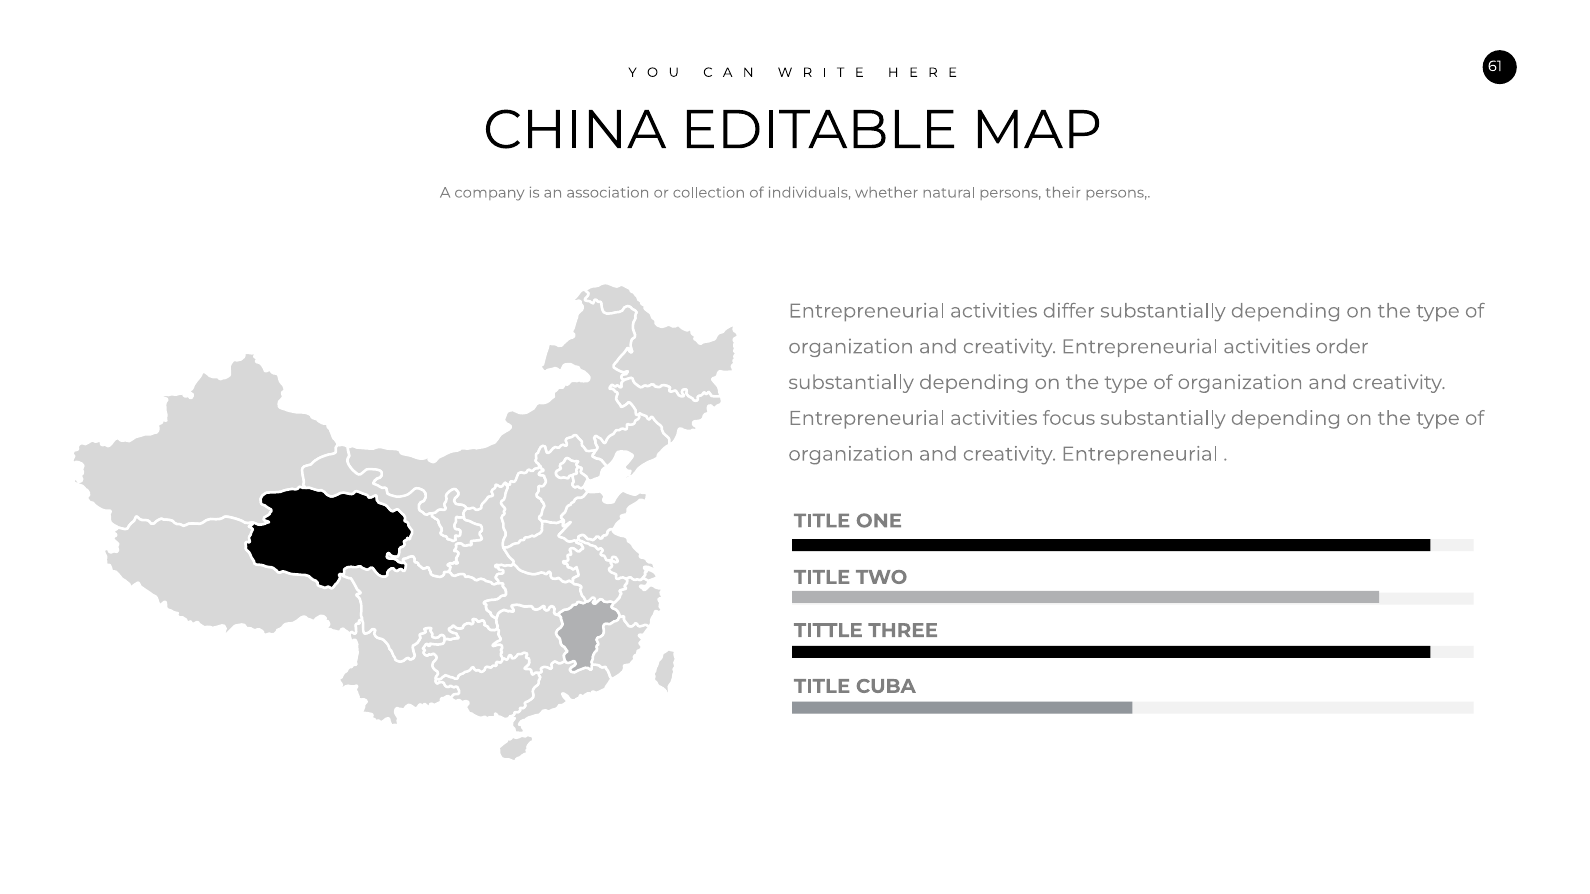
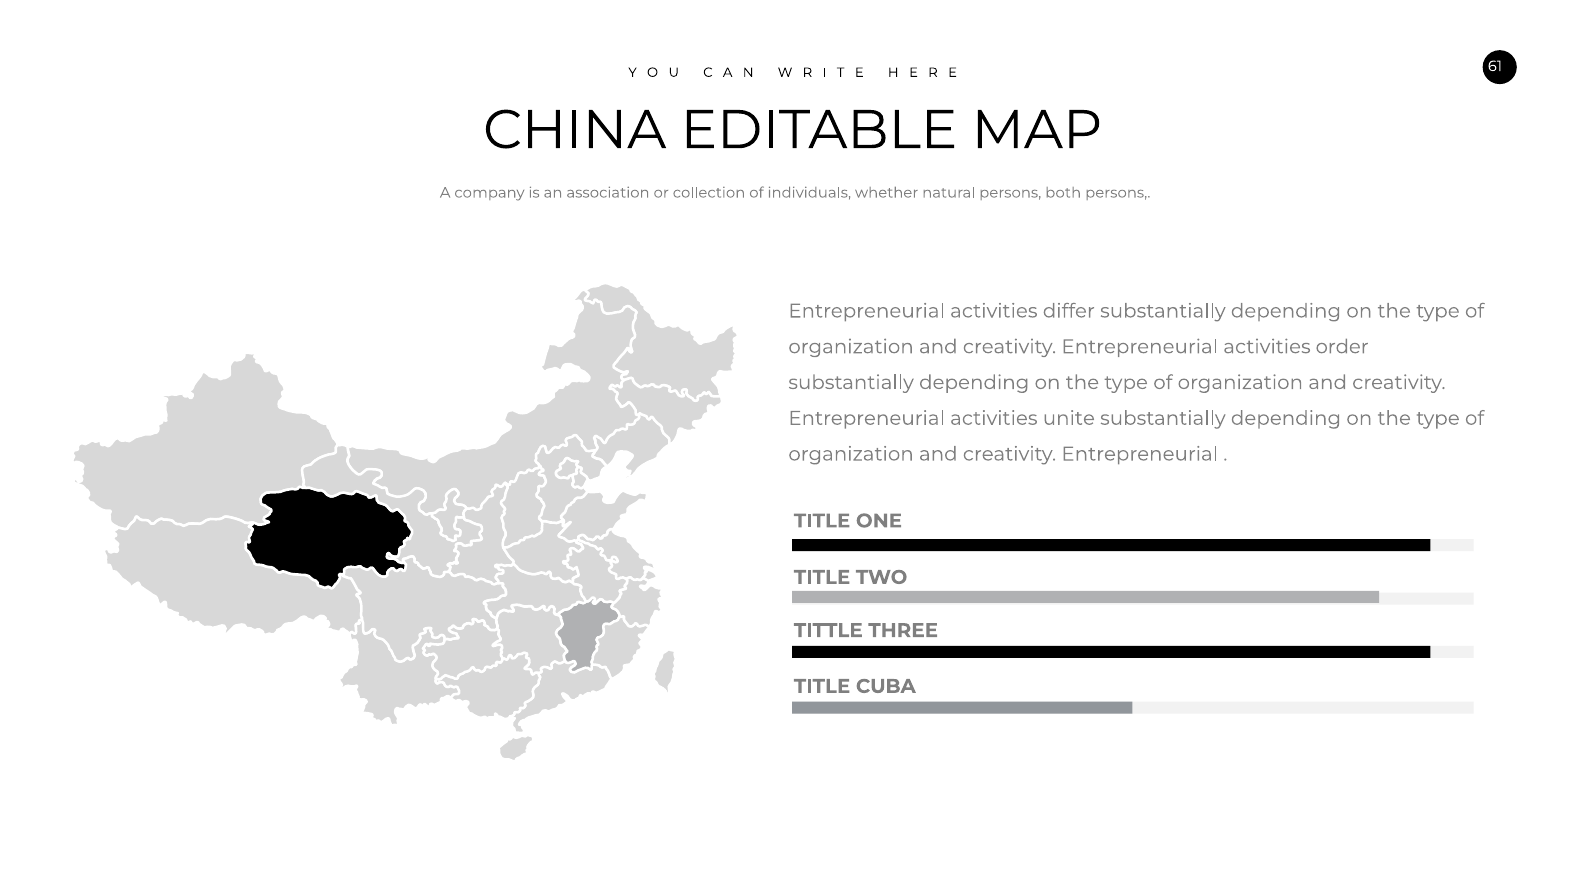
their: their -> both
focus: focus -> unite
